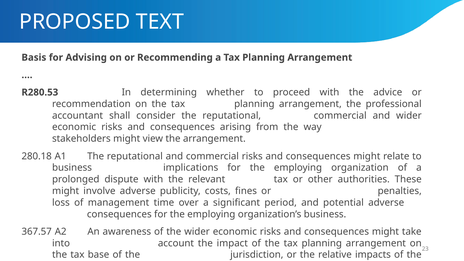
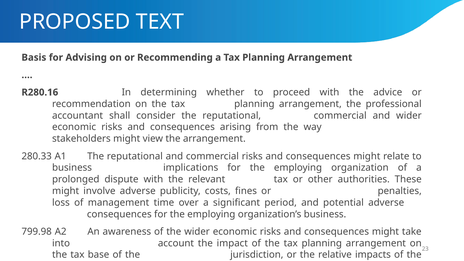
R280.53: R280.53 -> R280.16
280.18: 280.18 -> 280.33
367.57: 367.57 -> 799.98
